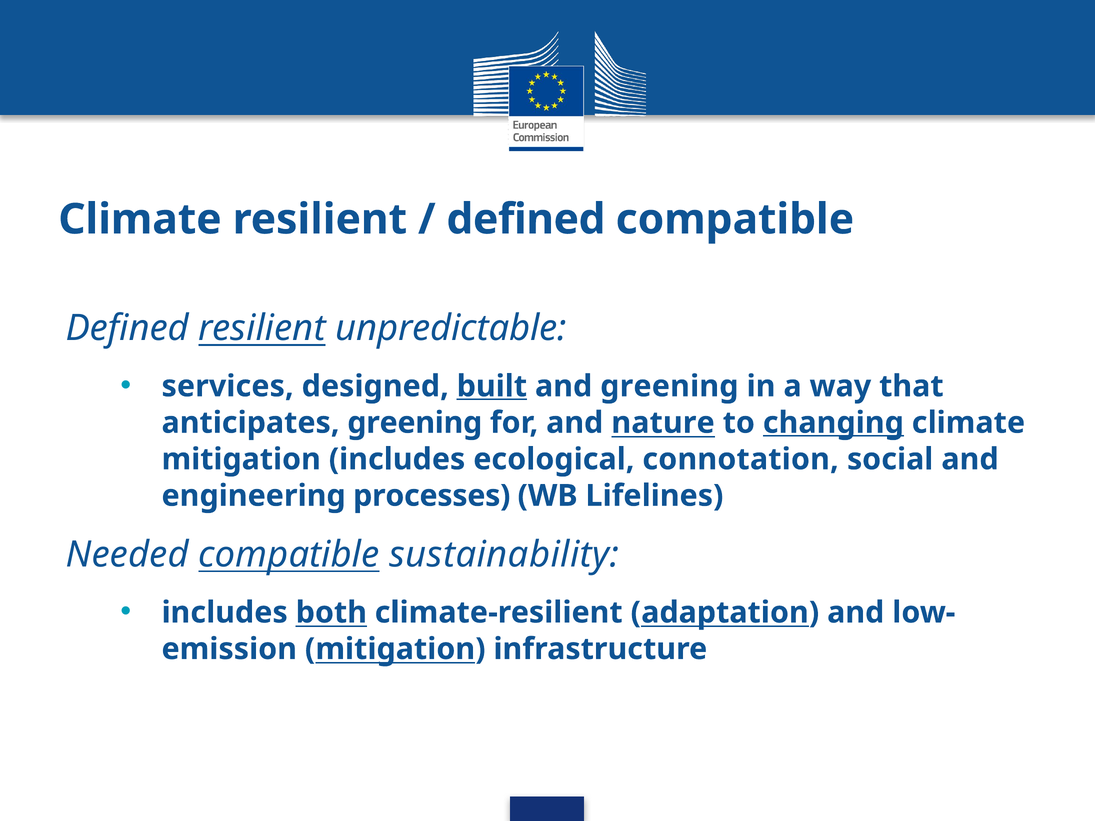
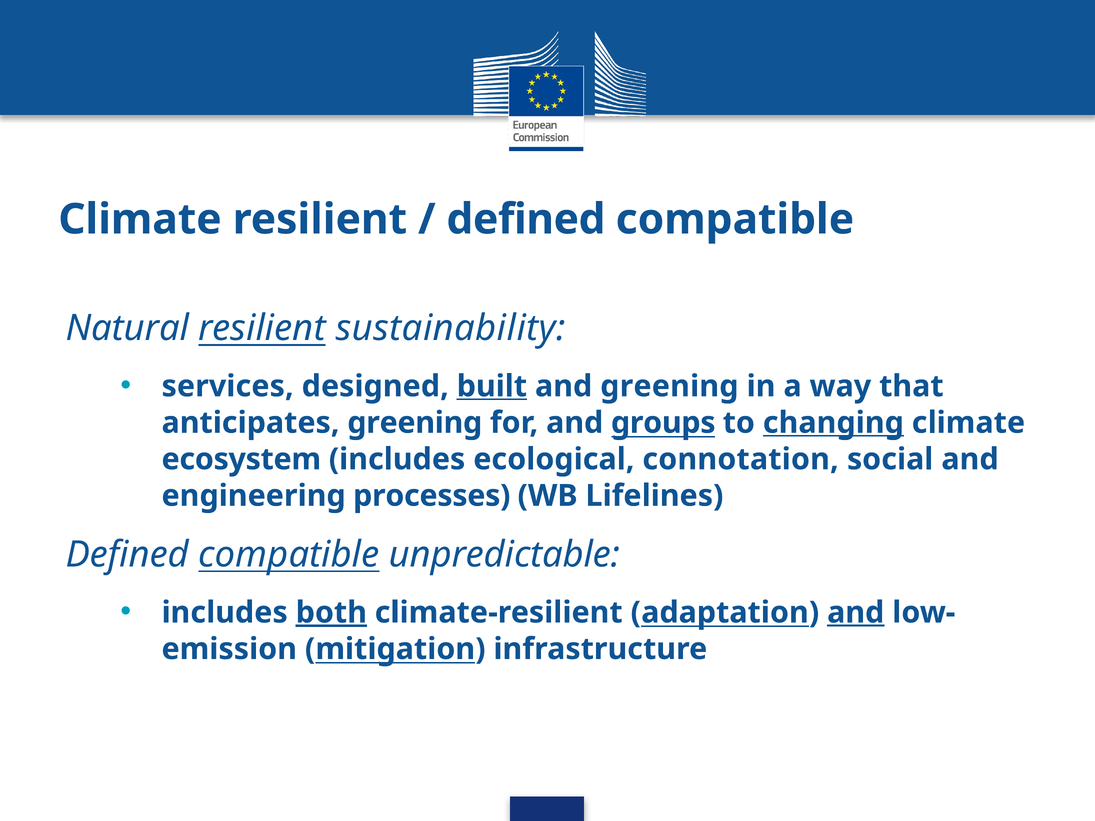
Defined at (127, 328): Defined -> Natural
unpredictable: unpredictable -> sustainability
nature: nature -> groups
mitigation at (241, 459): mitigation -> ecosystem
Needed at (127, 555): Needed -> Defined
sustainability: sustainability -> unpredictable
both underline: none -> present
and at (856, 613) underline: none -> present
